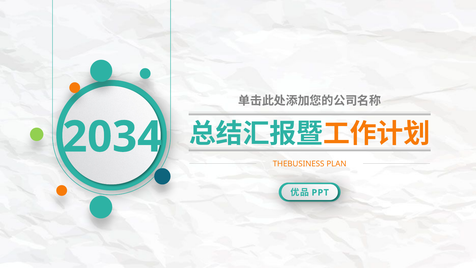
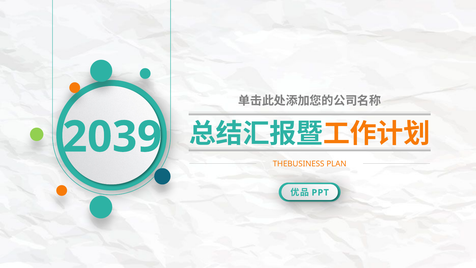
2034: 2034 -> 2039
